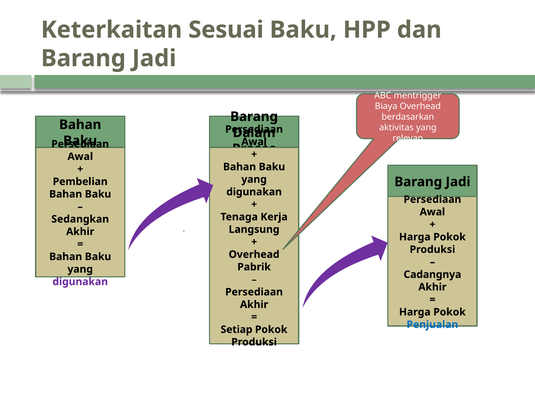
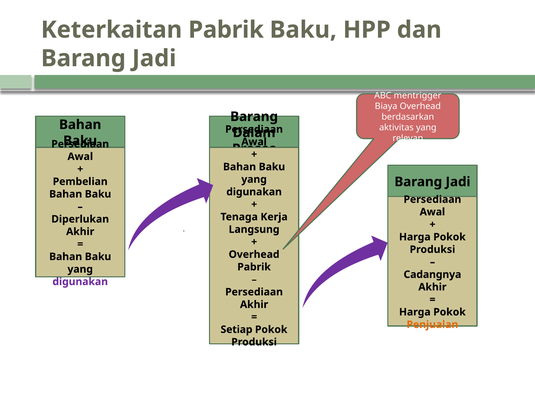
Keterkaitan Sesuai: Sesuai -> Pabrik
Sedangkan: Sedangkan -> Diperlukan
Penjualan colour: blue -> orange
